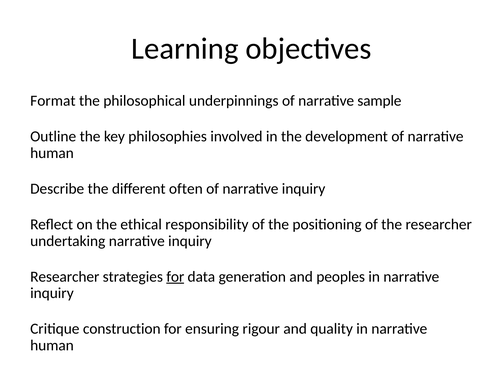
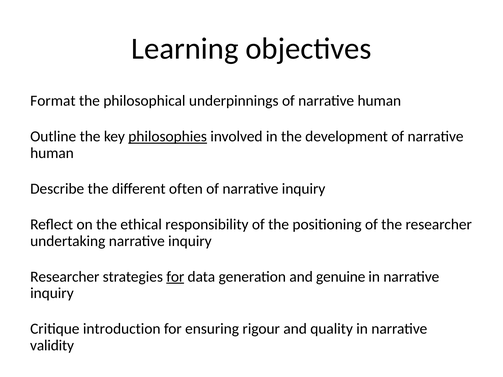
underpinnings of narrative sample: sample -> human
philosophies underline: none -> present
peoples: peoples -> genuine
construction: construction -> introduction
human at (52, 346): human -> validity
